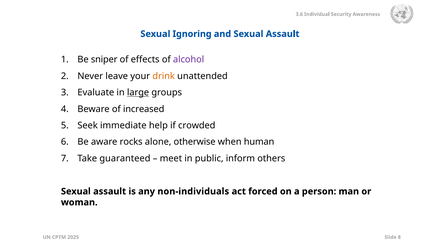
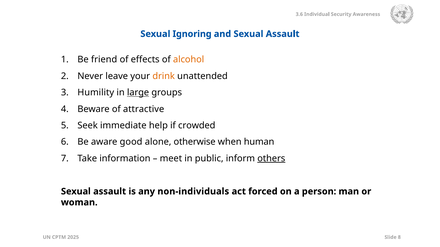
sniper: sniper -> friend
alcohol colour: purple -> orange
Evaluate: Evaluate -> Humility
increased: increased -> attractive
rocks: rocks -> good
guaranteed: guaranteed -> information
others underline: none -> present
